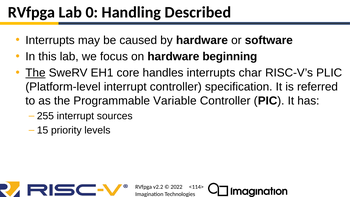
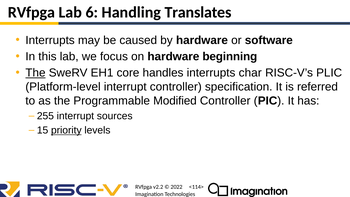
0: 0 -> 6
Described: Described -> Translates
Variable: Variable -> Modified
priority underline: none -> present
